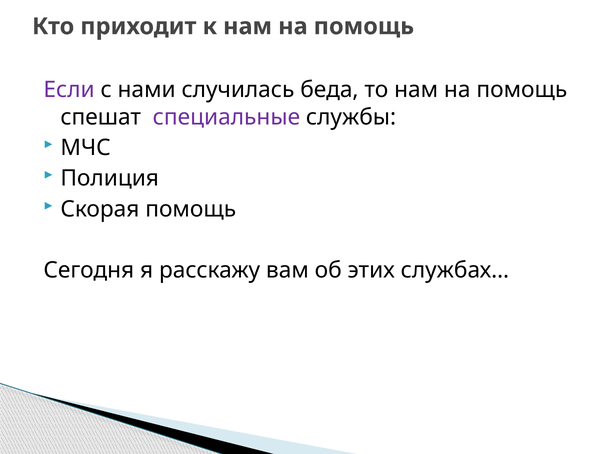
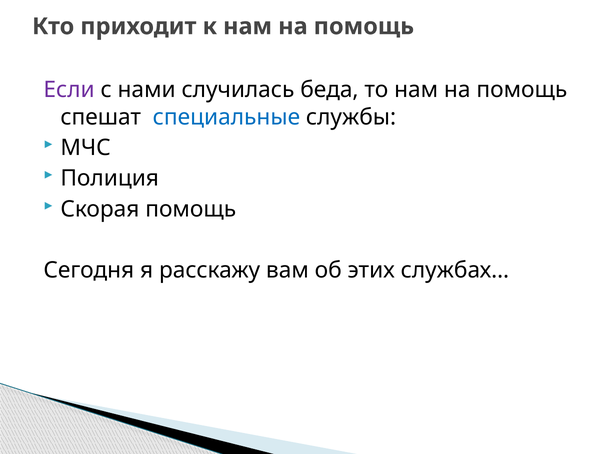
специальные colour: purple -> blue
